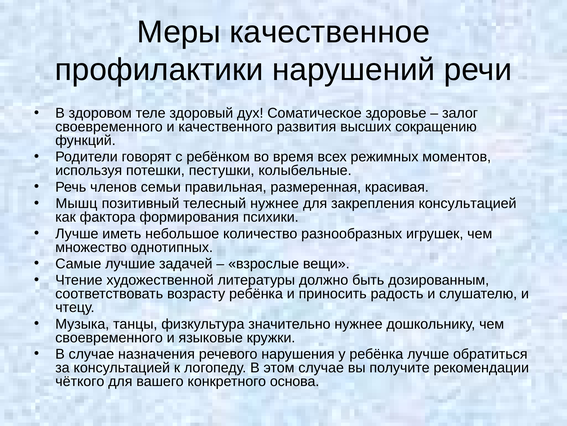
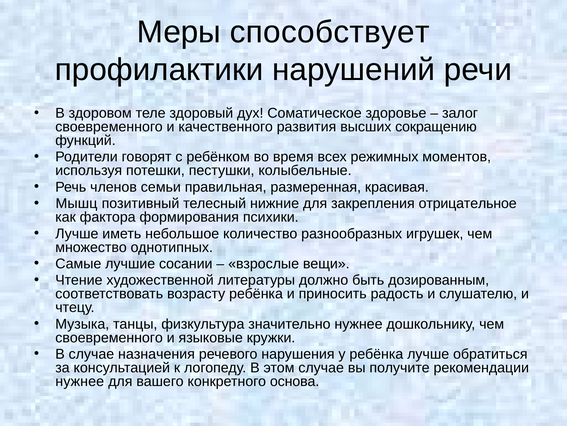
качественное: качественное -> способствует
телесный нужнее: нужнее -> нижние
закрепления консультацией: консультацией -> отрицательное
задачей: задачей -> сосании
чёткого at (80, 381): чёткого -> нужнее
